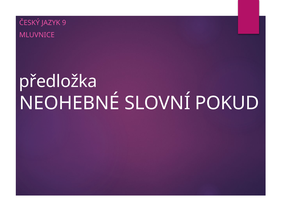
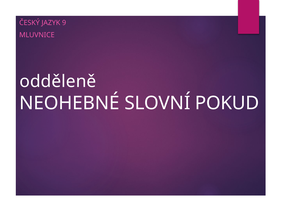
předložka: předložka -> odděleně
